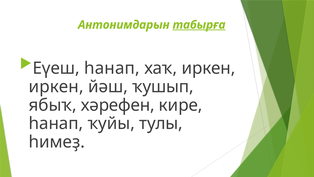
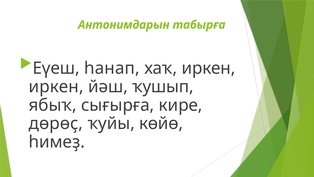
табырға underline: present -> none
хәрефен: хәрефен -> сығырға
һанап at (56, 123): һанап -> дөрөҫ
тулы: тулы -> көйө
